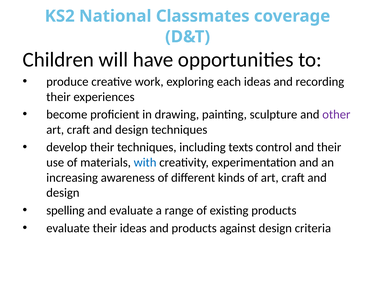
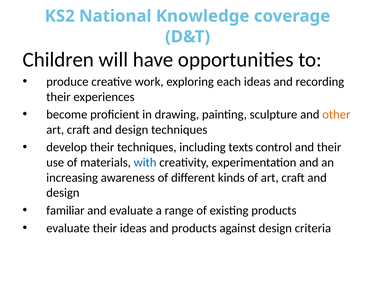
Classmates: Classmates -> Knowledge
other colour: purple -> orange
spelling: spelling -> familiar
